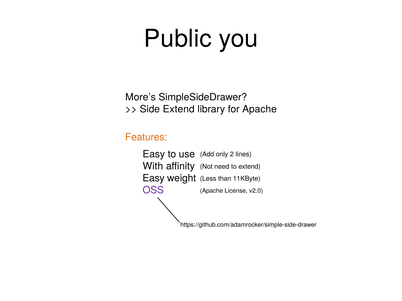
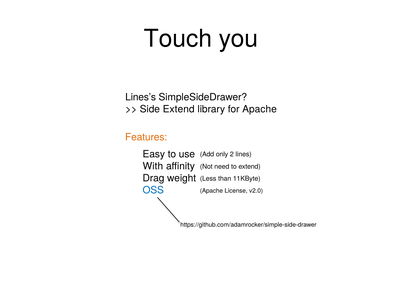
Public: Public -> Touch
More’s: More’s -> Lines’s
Easy at (154, 178): Easy -> Drag
OSS colour: purple -> blue
